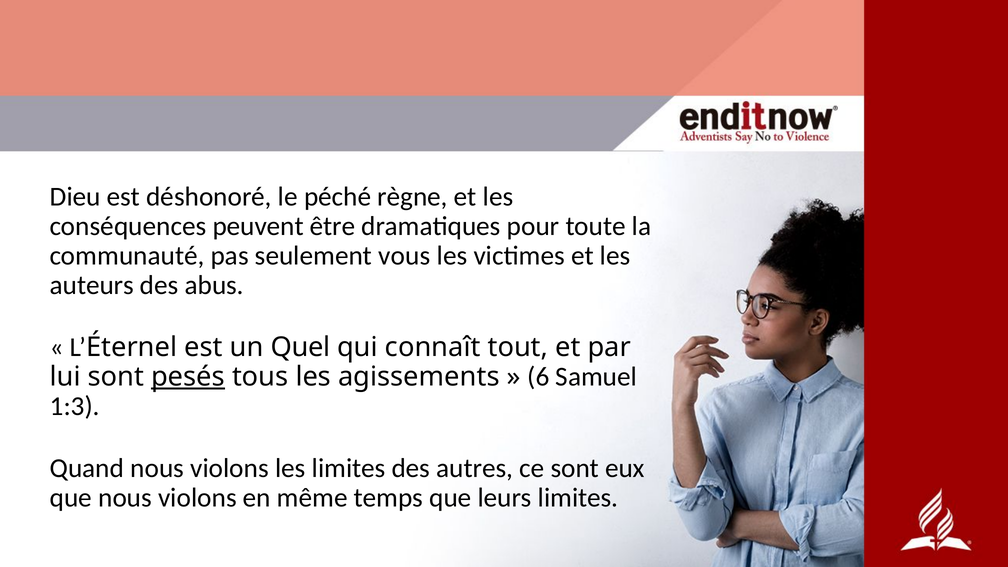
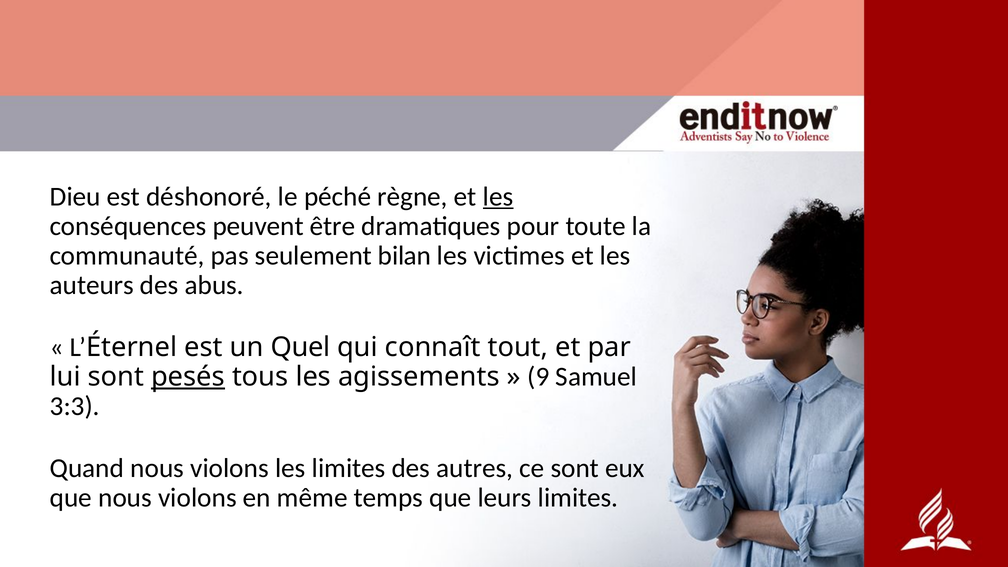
les at (498, 197) underline: none -> present
vous: vous -> bilan
6: 6 -> 9
1:3: 1:3 -> 3:3
